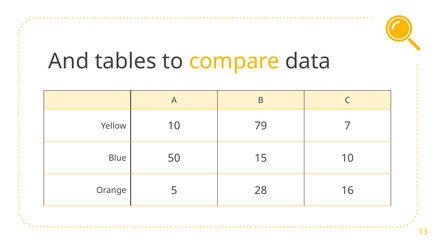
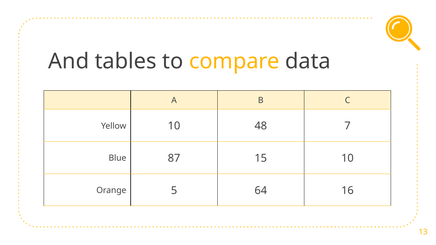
79: 79 -> 48
50: 50 -> 87
28: 28 -> 64
